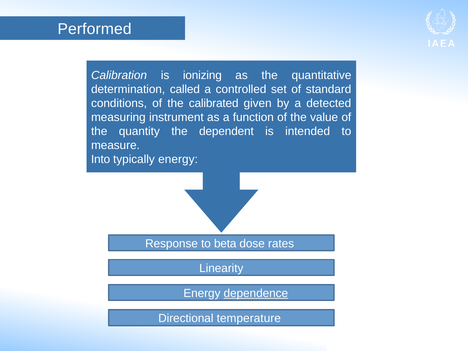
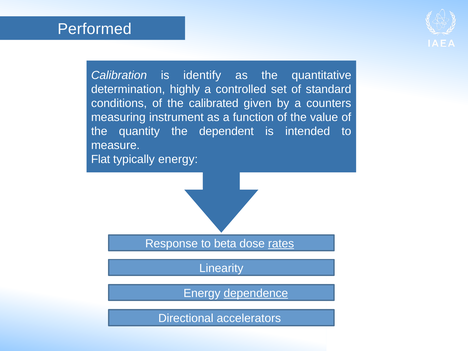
ionizing: ionizing -> identify
called: called -> highly
detected: detected -> counters
Into: Into -> Flat
rates underline: none -> present
temperature: temperature -> accelerators
